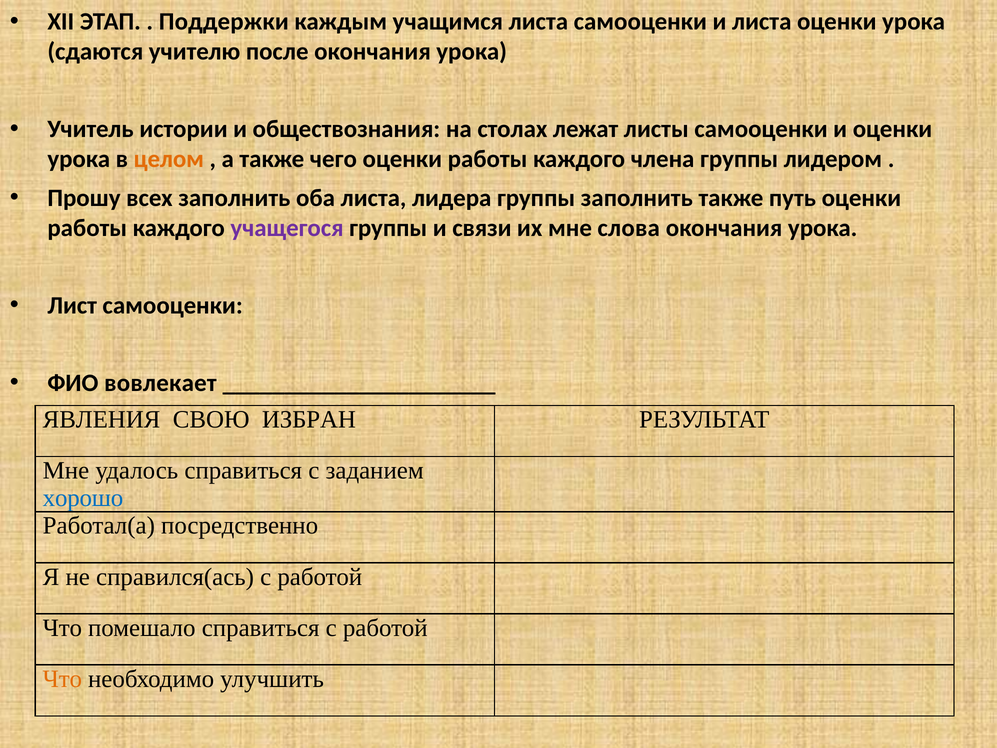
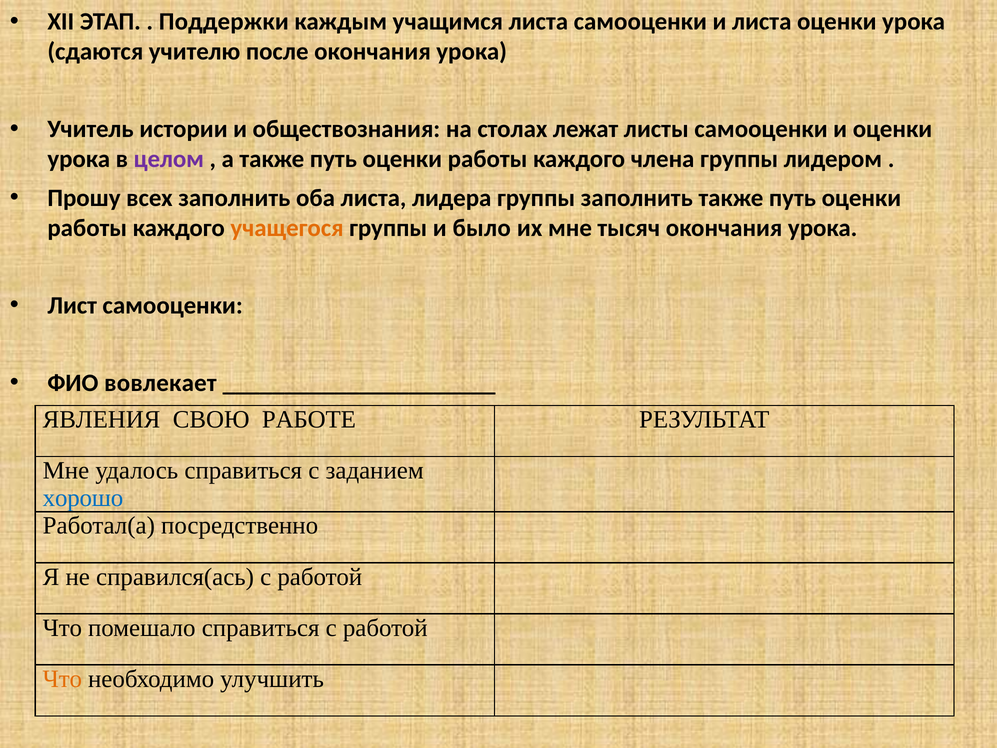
целом colour: orange -> purple
а также чего: чего -> путь
учащегося colour: purple -> orange
связи: связи -> было
слова: слова -> тысяч
ИЗБРАН: ИЗБРАН -> РАБОТЕ
